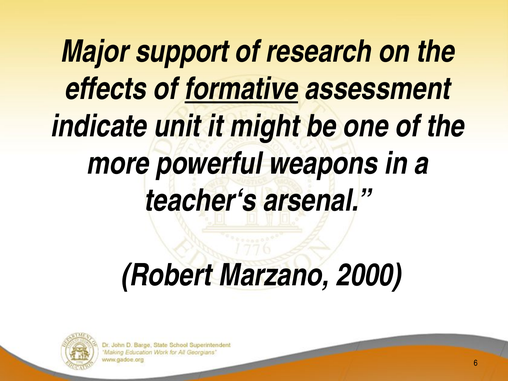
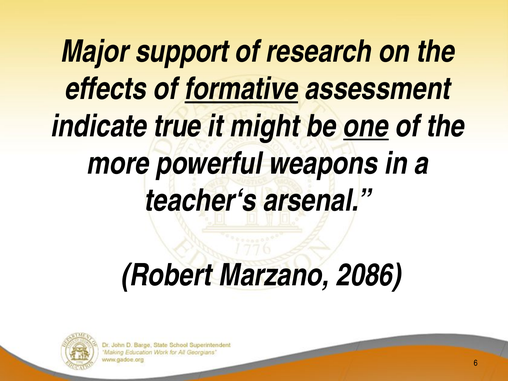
unit: unit -> true
one underline: none -> present
2000: 2000 -> 2086
